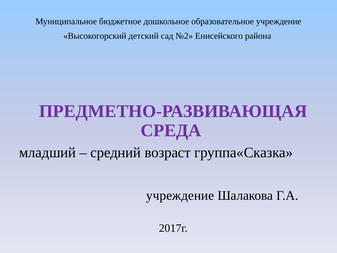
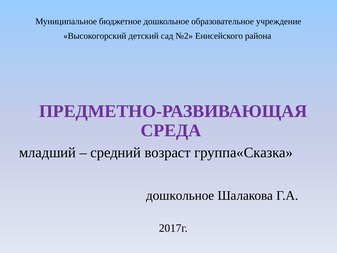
учреждение at (180, 195): учреждение -> дошкольное
